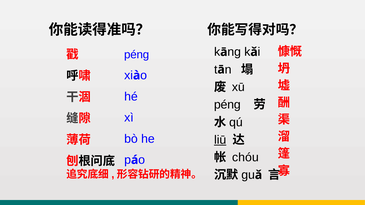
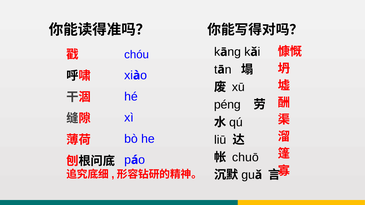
péng at (137, 55): péng -> chóu
liū underline: present -> none
chóu: chóu -> chuō
